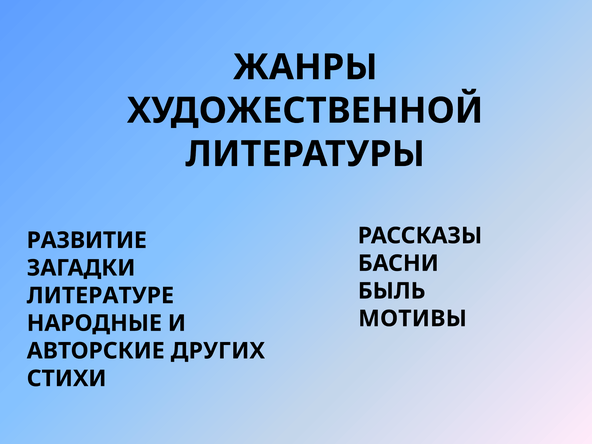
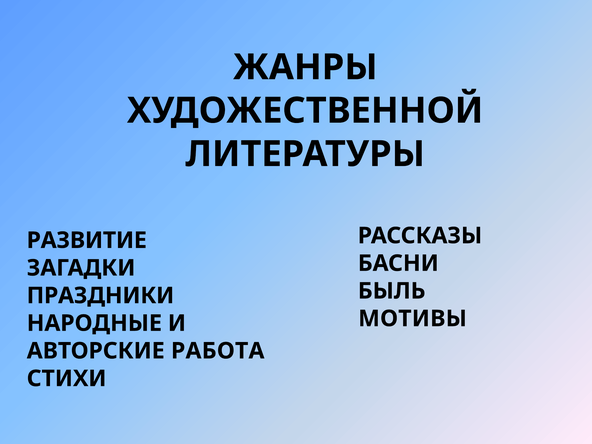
ЛИТЕРАТУРЕ: ЛИТЕРАТУРЕ -> ПРАЗДНИКИ
ДРУГИХ: ДРУГИХ -> РАБОТА
